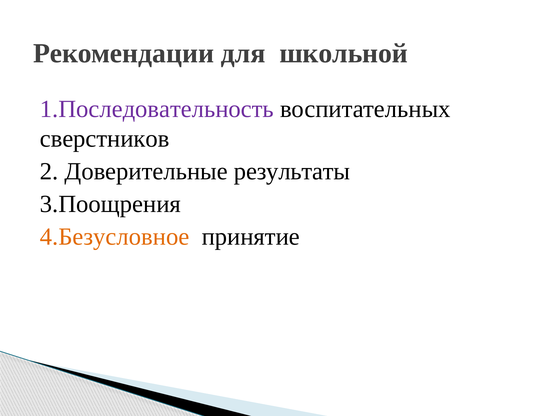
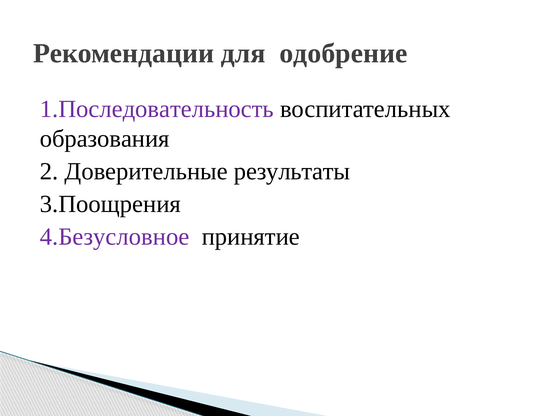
школьной: школьной -> одобрение
сверстников: сверстников -> образования
4.Безусловное colour: orange -> purple
